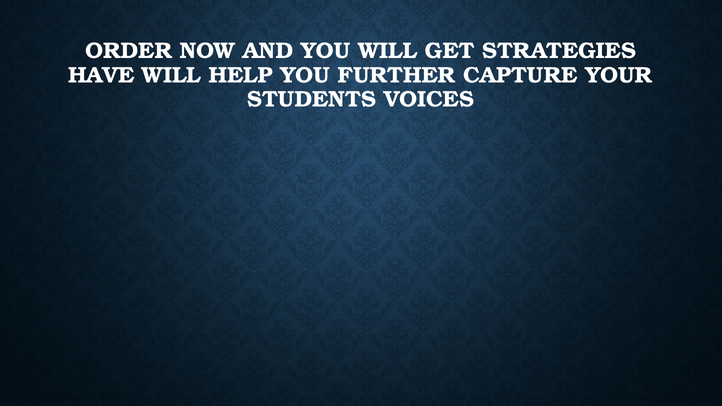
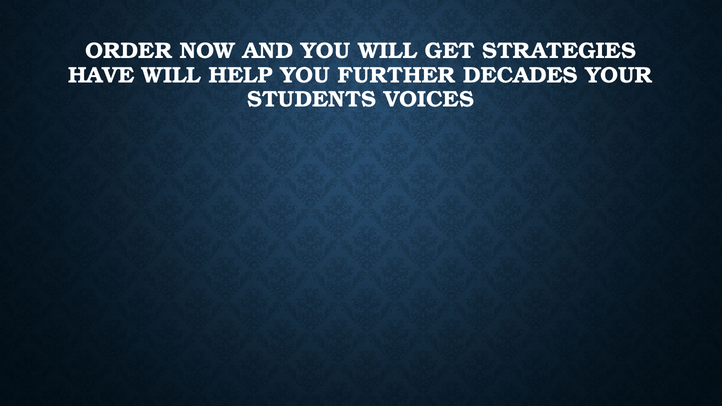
CAPTURE: CAPTURE -> DECADES
